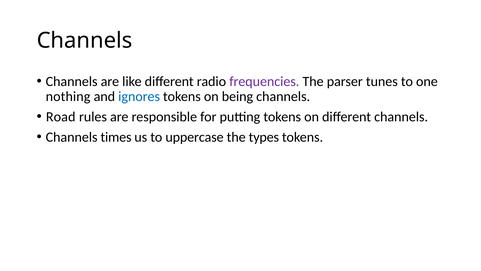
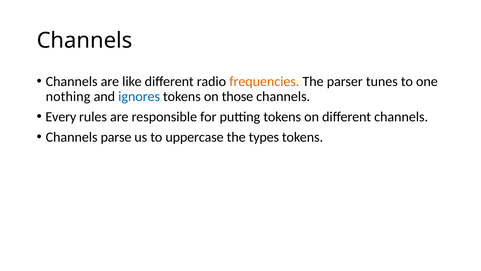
frequencies colour: purple -> orange
being: being -> those
Road: Road -> Every
times: times -> parse
